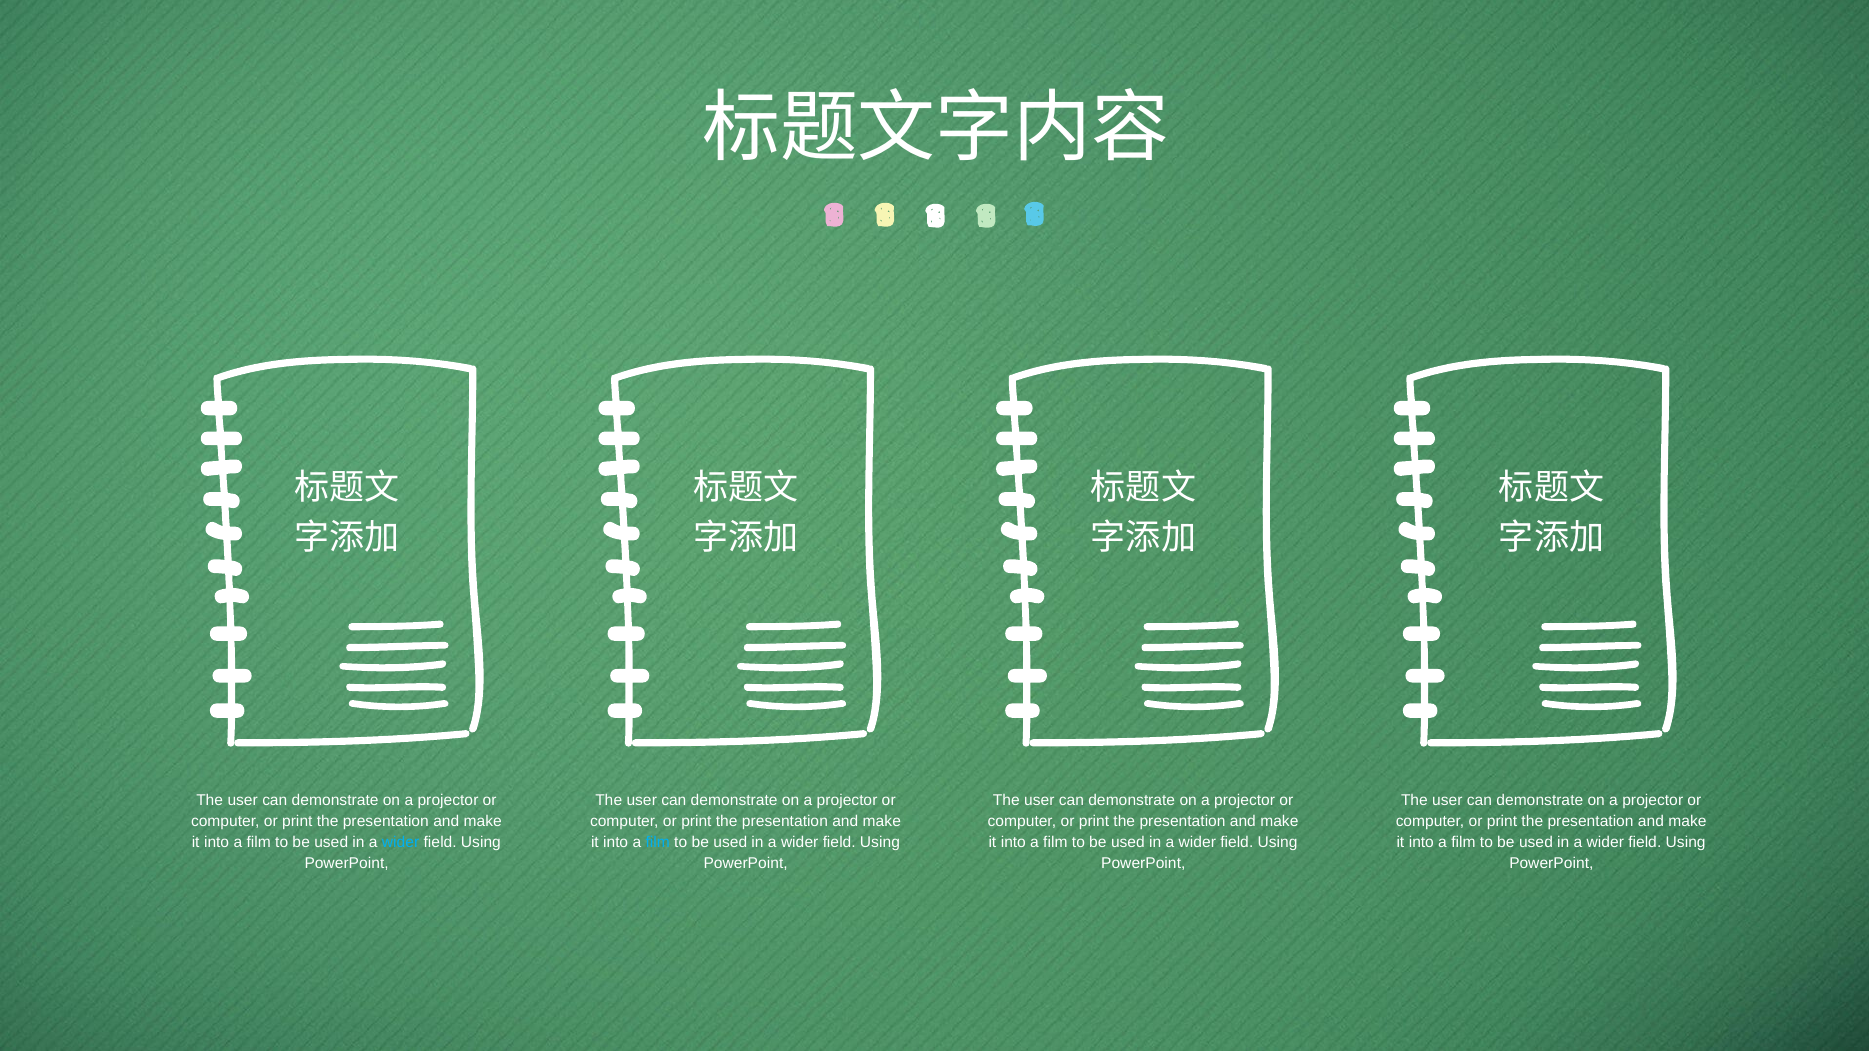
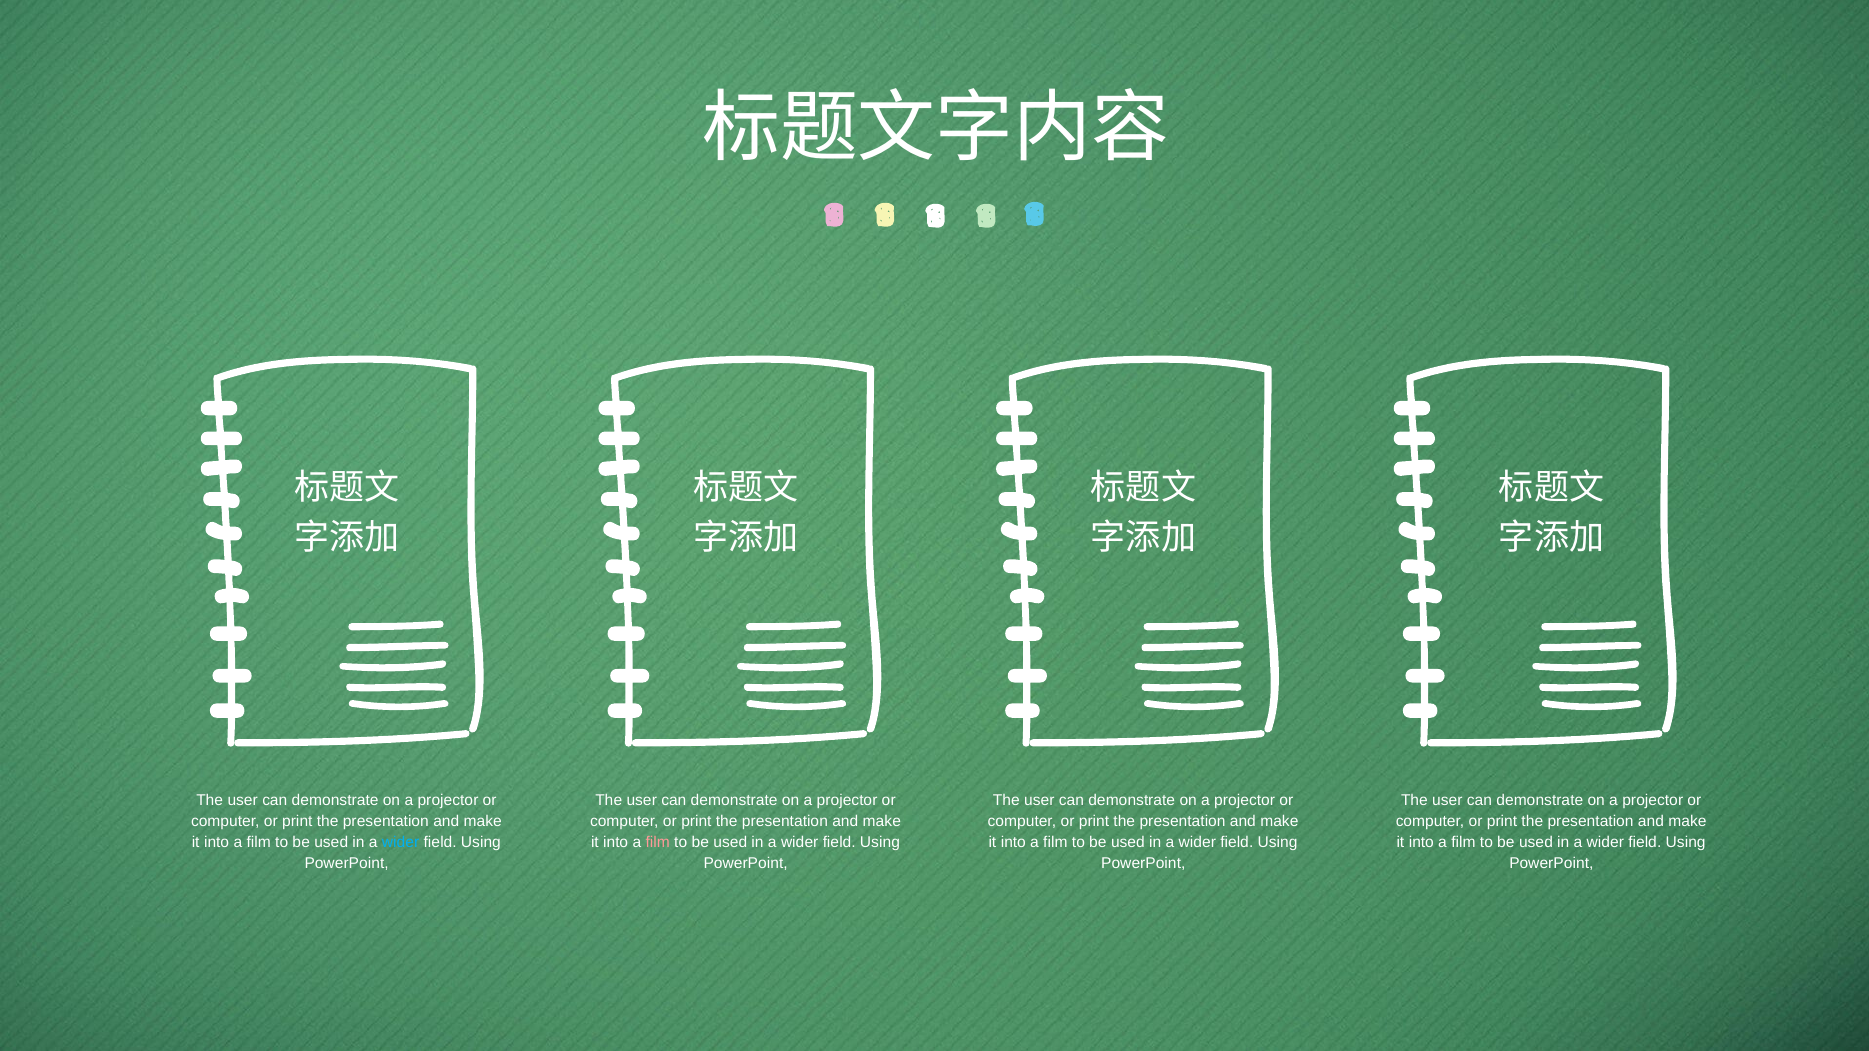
film at (658, 843) colour: light blue -> pink
